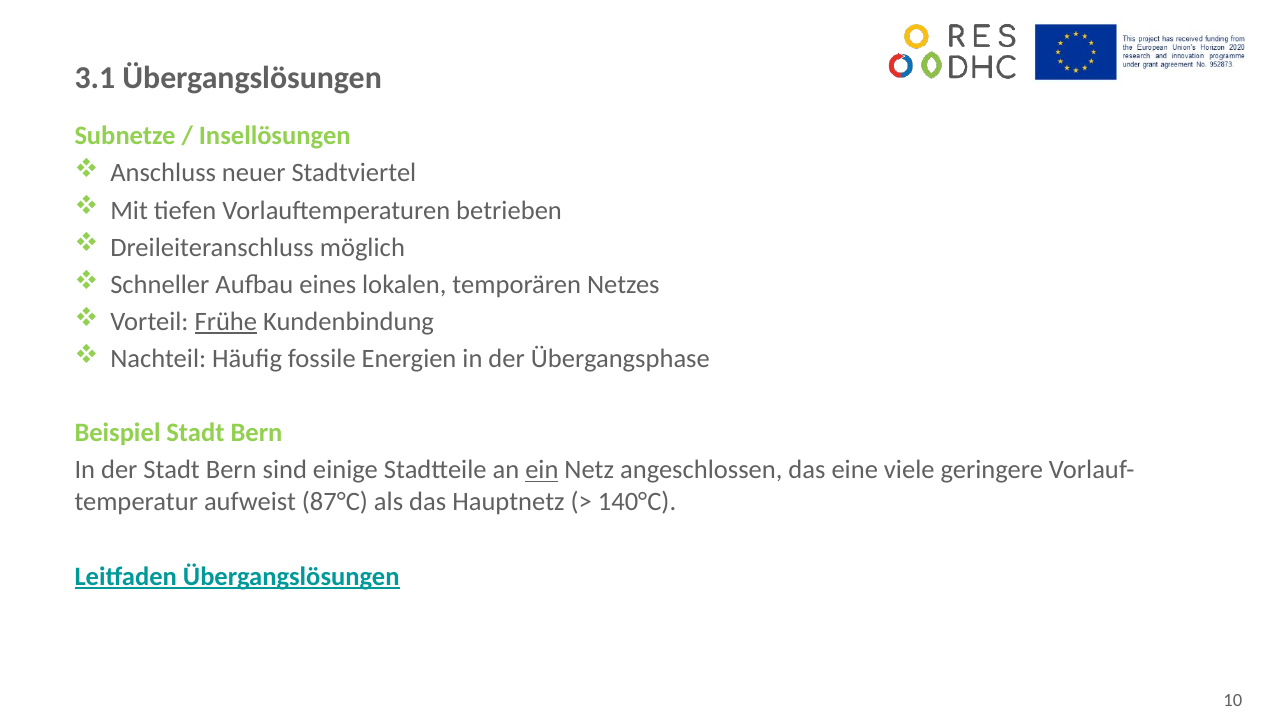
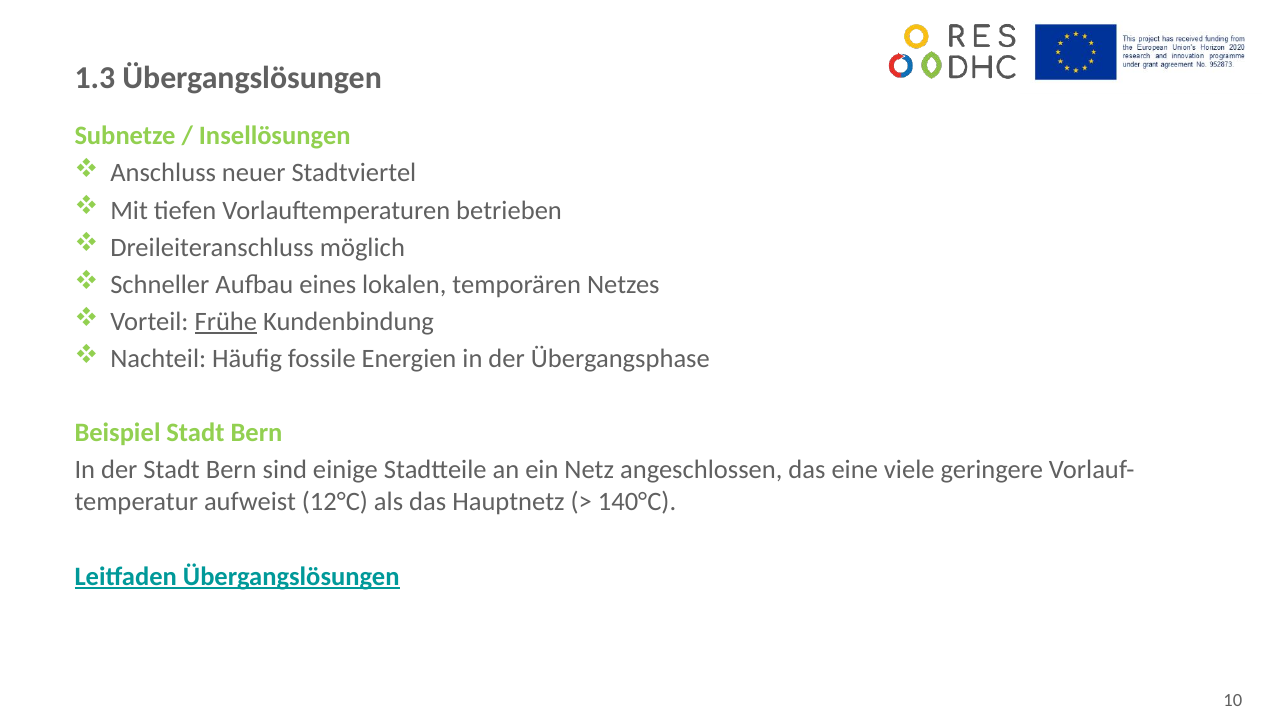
3.1: 3.1 -> 1.3
ein underline: present -> none
87°C: 87°C -> 12°C
